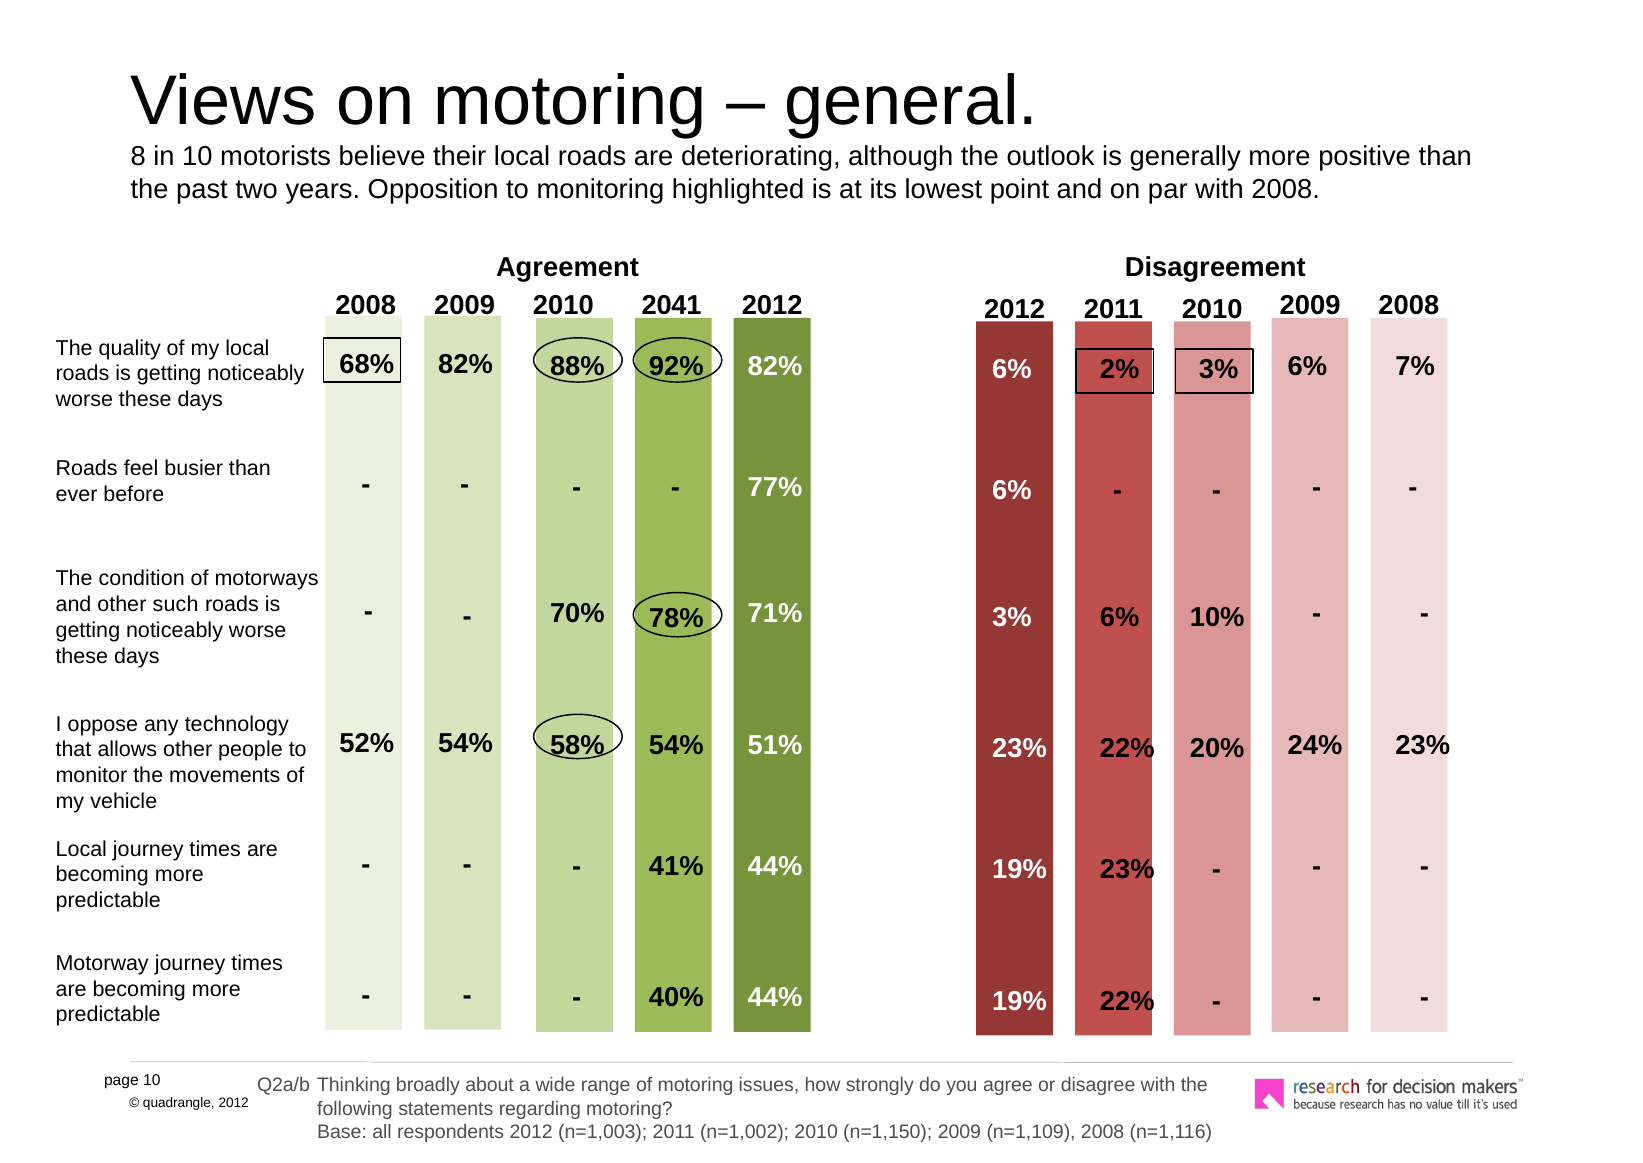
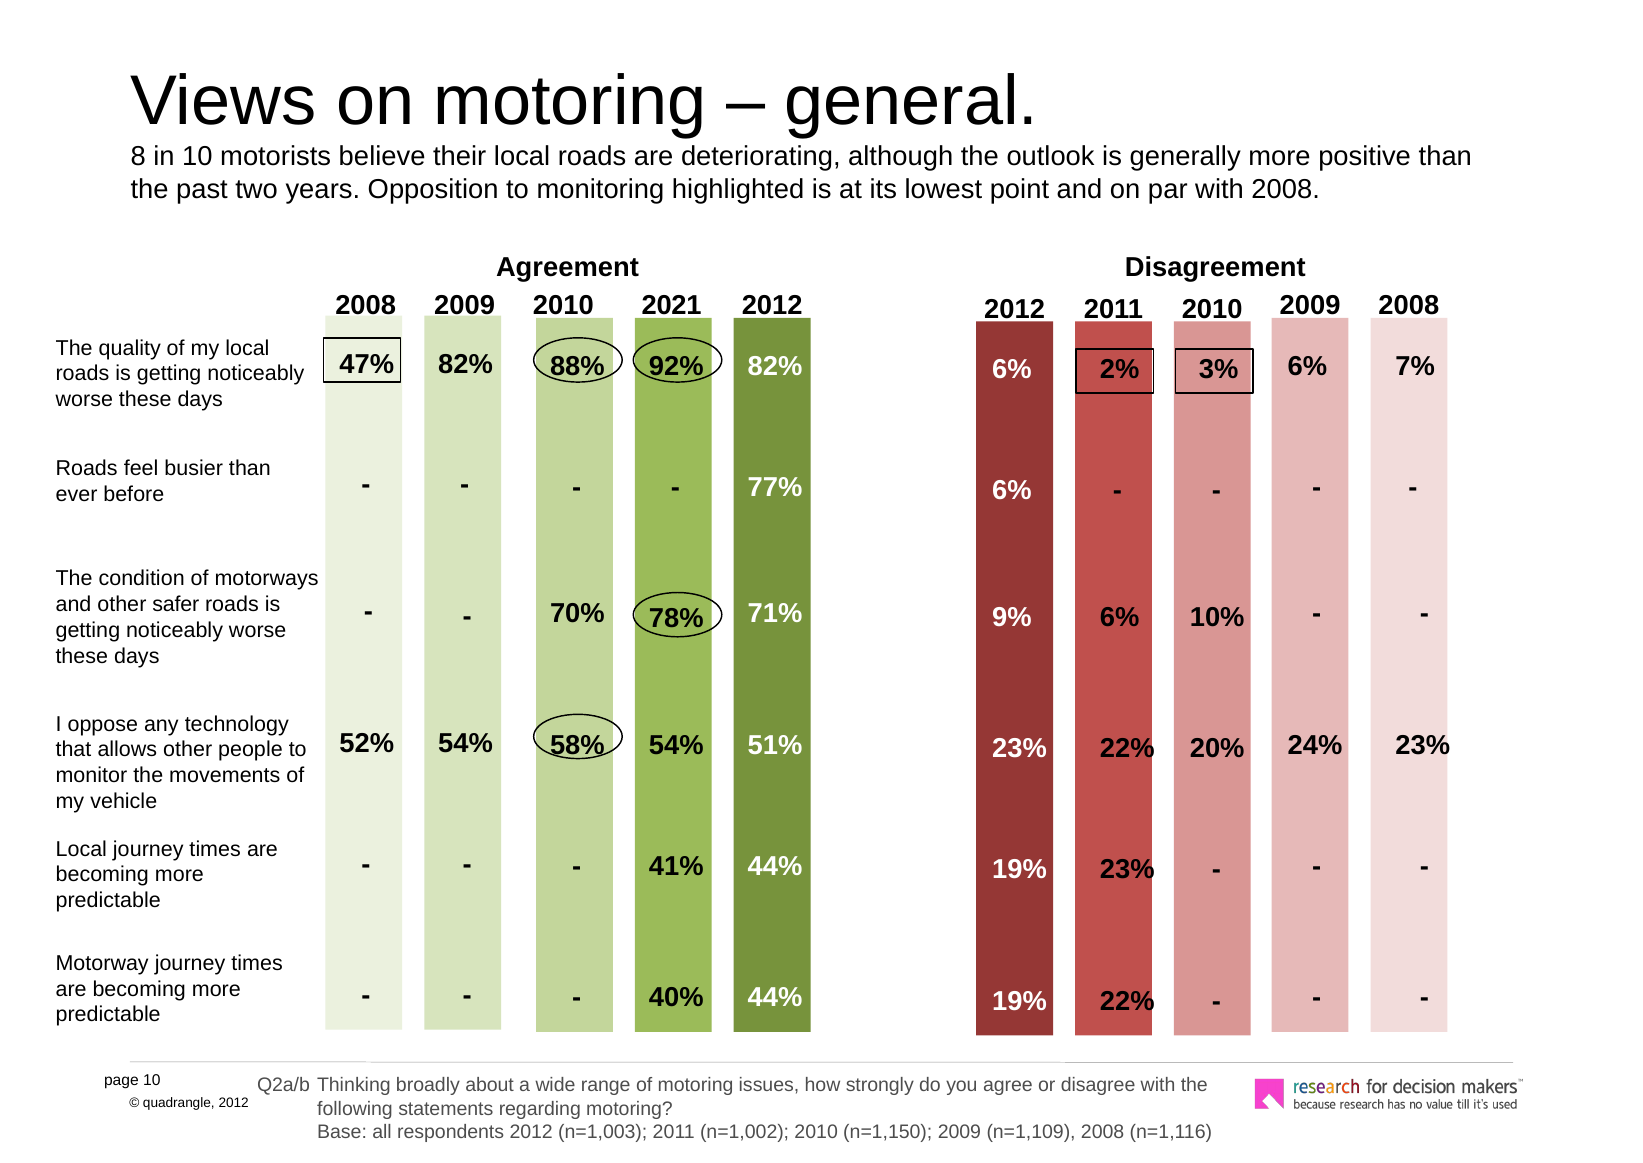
2041: 2041 -> 2021
68%: 68% -> 47%
such: such -> safer
3% at (1012, 617): 3% -> 9%
